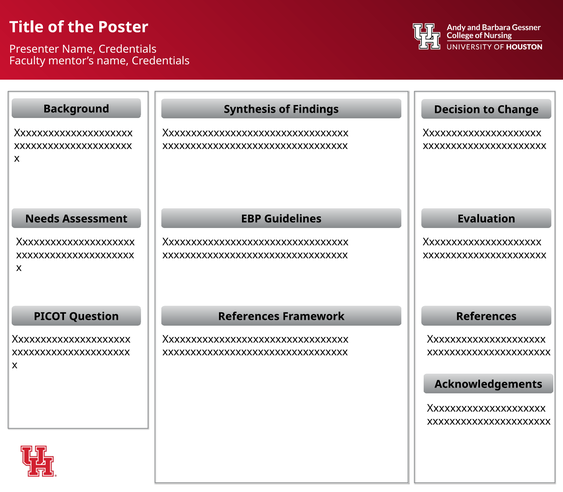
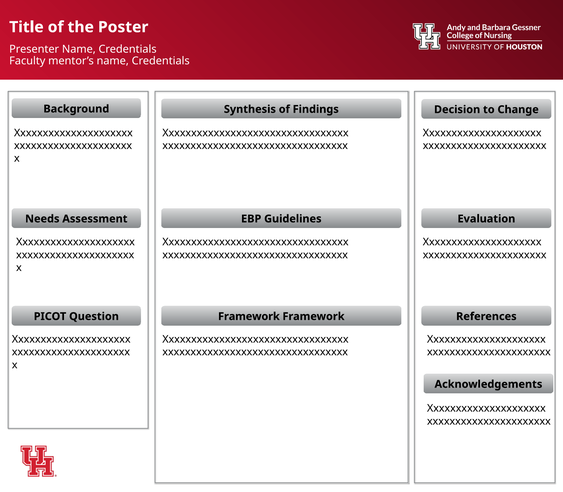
References at (249, 317): References -> Framework
